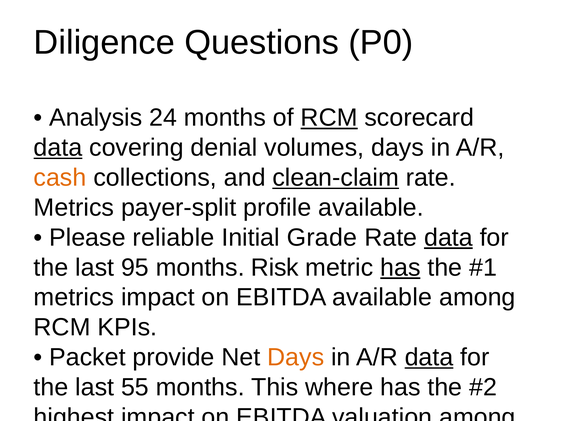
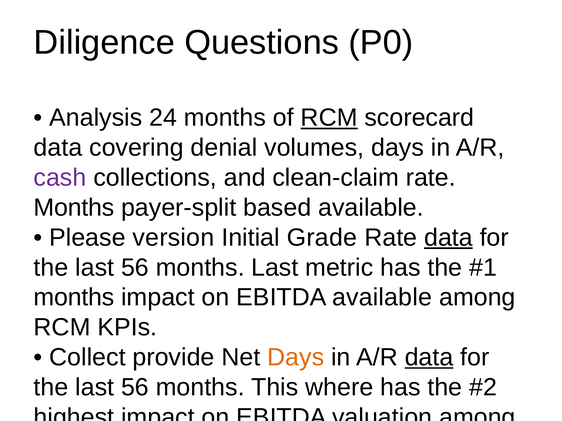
data at (58, 148) underline: present -> none
cash at (60, 178) colour: orange -> purple
clean-claim underline: present -> none
Metrics at (74, 208): Metrics -> Months
profile: profile -> based
reliable: reliable -> version
95 at (135, 268): 95 -> 56
months Risk: Risk -> Last
has at (400, 268) underline: present -> none
metrics at (74, 298): metrics -> months
Packet at (87, 358): Packet -> Collect
55 at (135, 388): 55 -> 56
